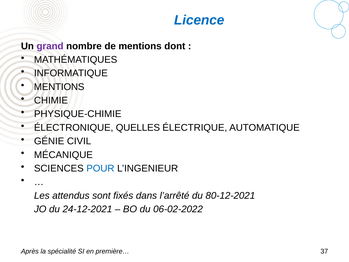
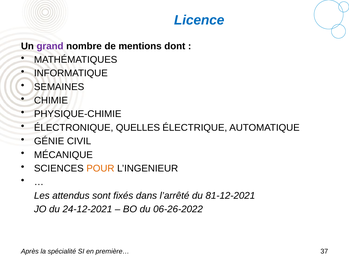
MENTIONS at (59, 87): MENTIONS -> SEMAINES
POUR colour: blue -> orange
80-12-2021: 80-12-2021 -> 81-12-2021
06-02-2022: 06-02-2022 -> 06-26-2022
